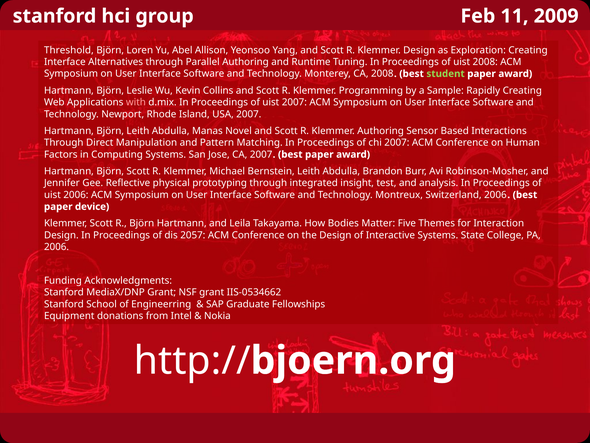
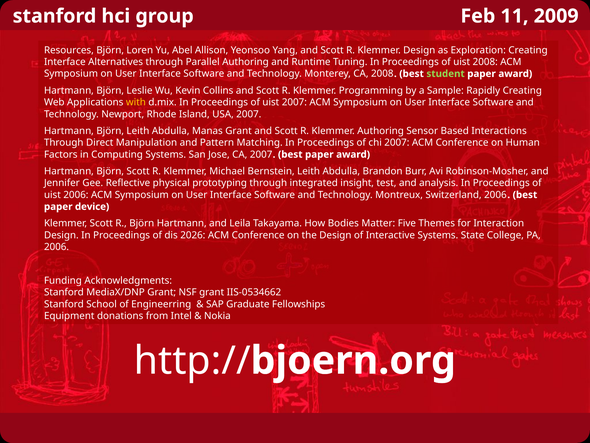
Threshold: Threshold -> Resources
with colour: pink -> yellow
Manas Novel: Novel -> Grant
2057: 2057 -> 2026
